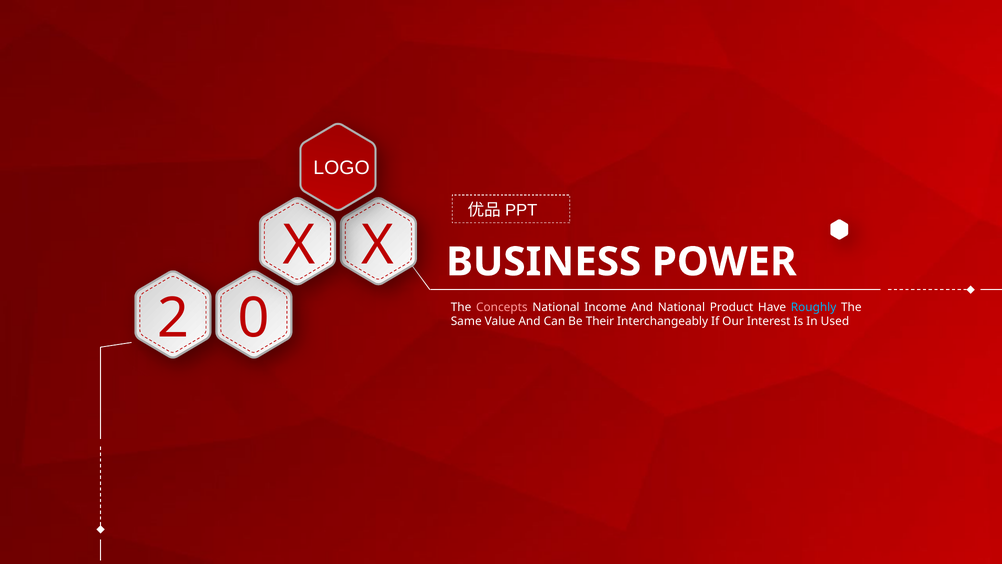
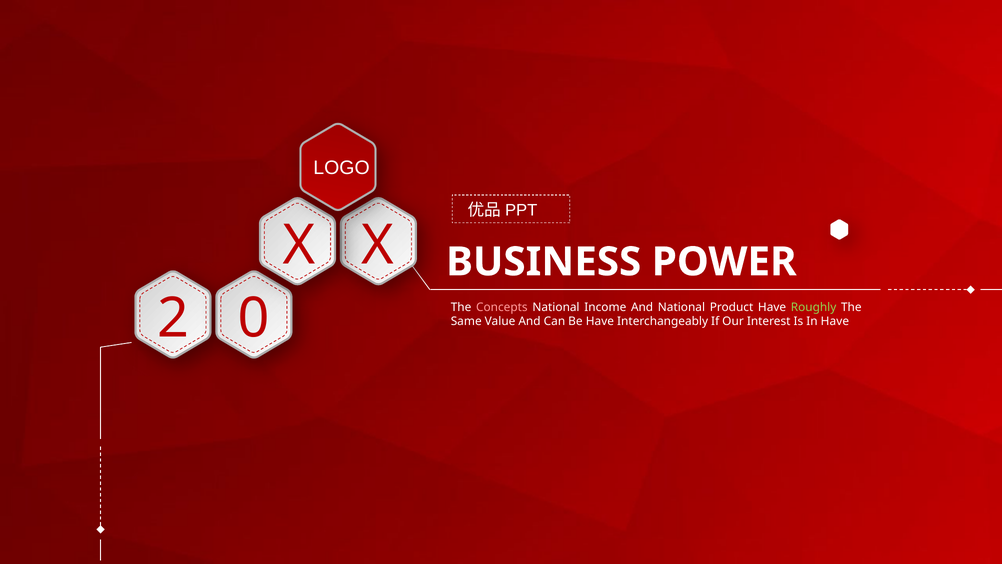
Roughly colour: light blue -> light green
Be Their: Their -> Have
In Used: Used -> Have
